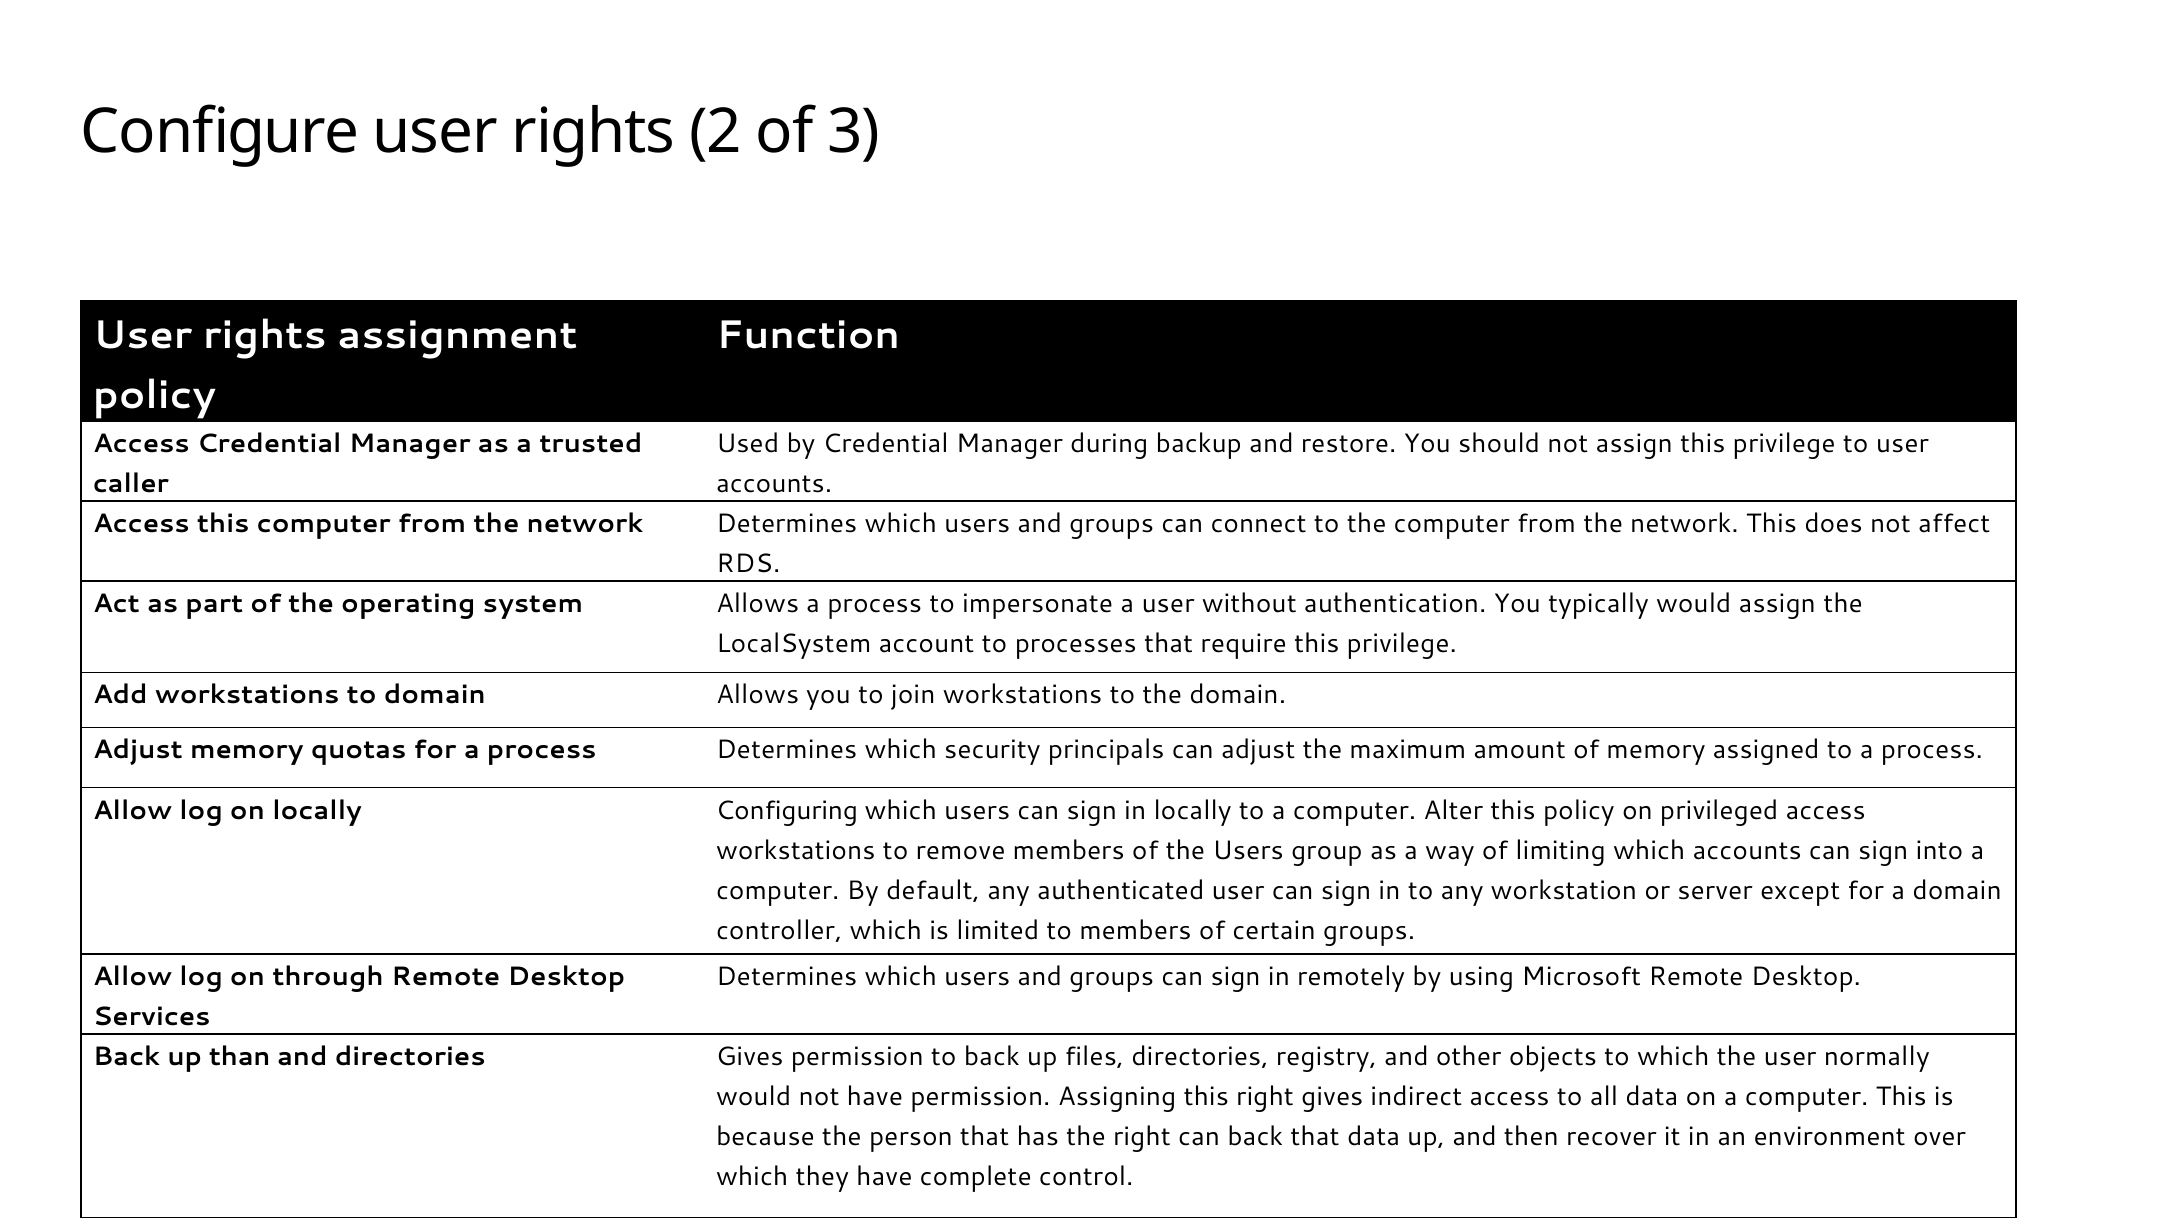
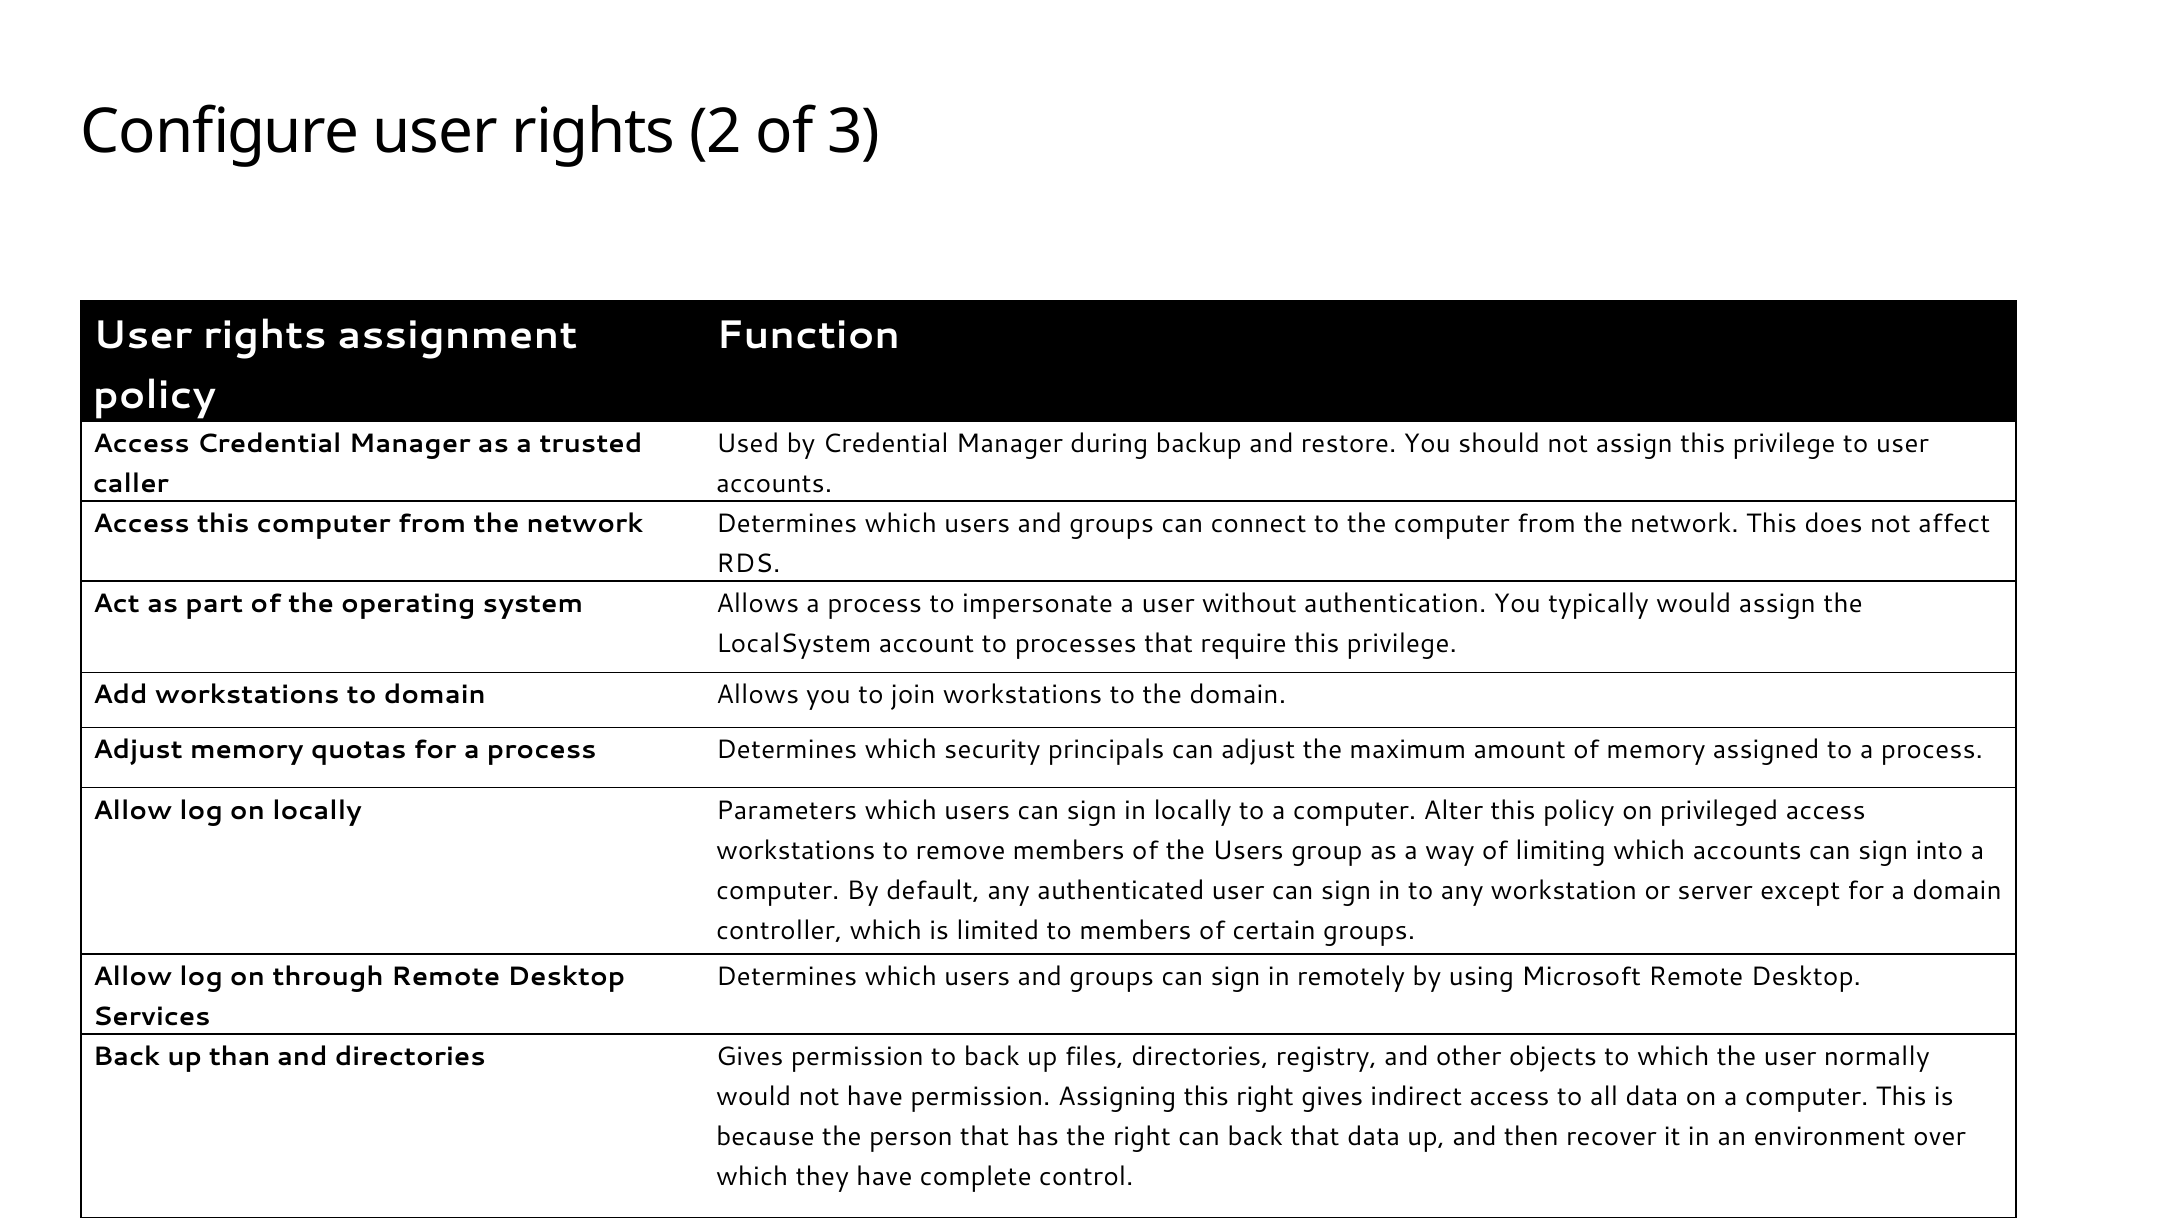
Configuring: Configuring -> Parameters
